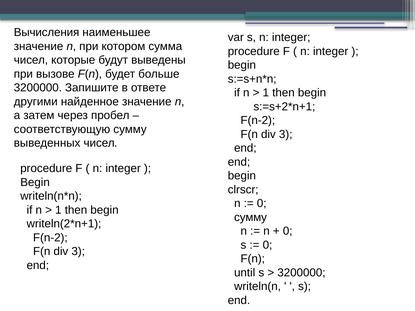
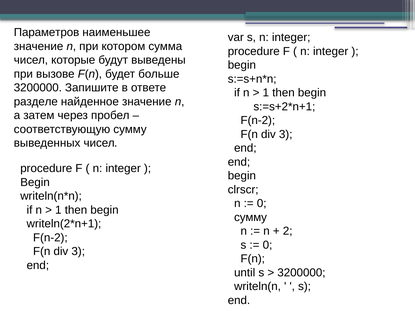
Вычисления: Вычисления -> Параметров
другими: другими -> разделе
0 at (288, 231): 0 -> 2
